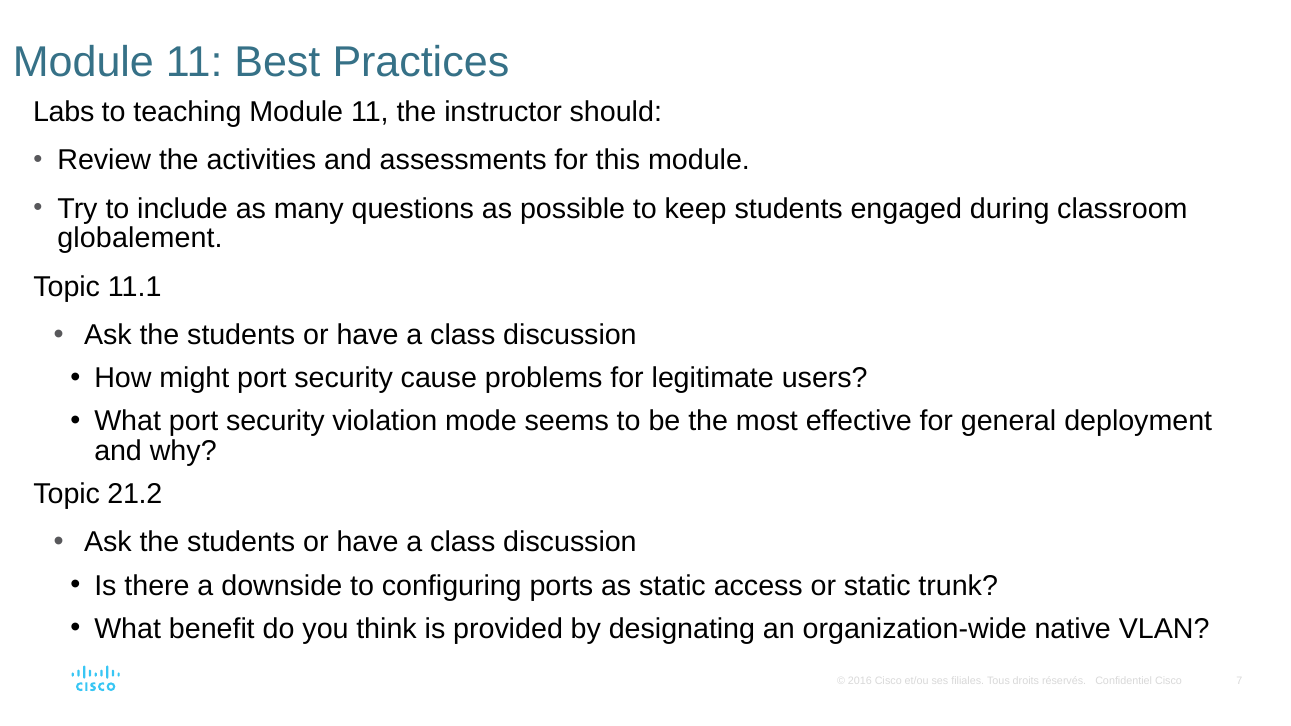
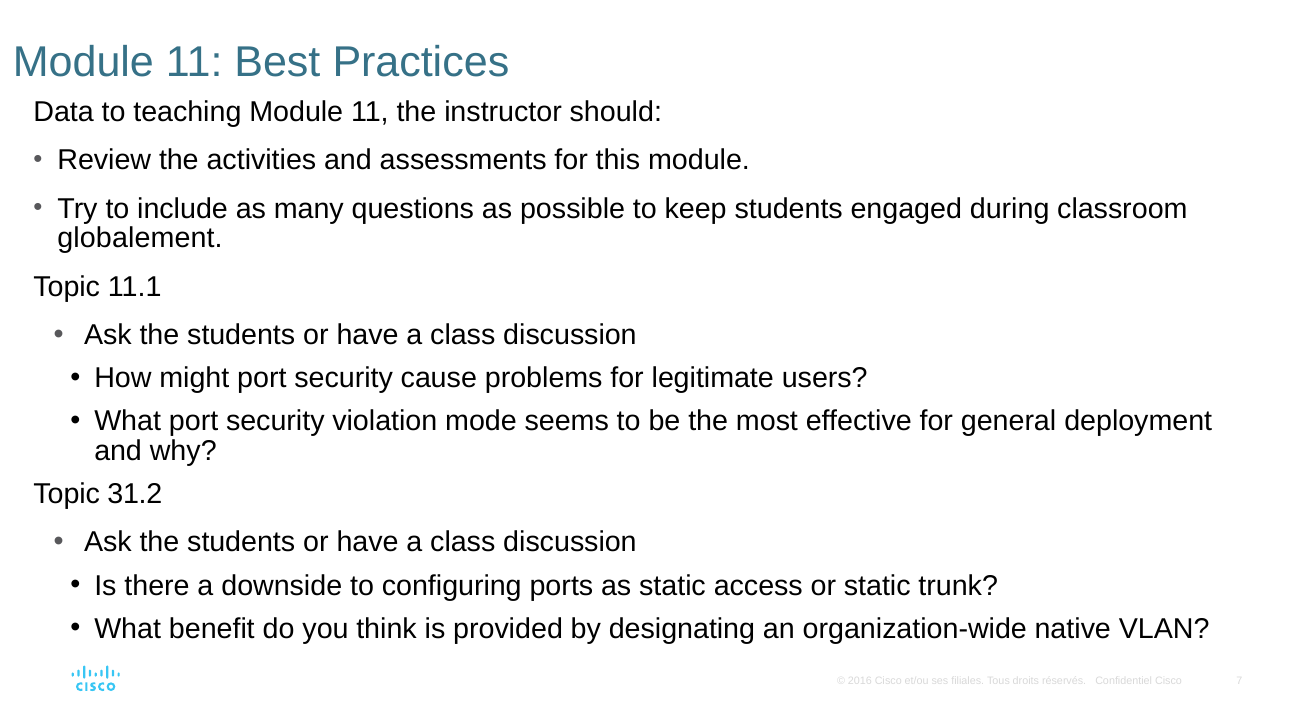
Labs: Labs -> Data
21.2: 21.2 -> 31.2
